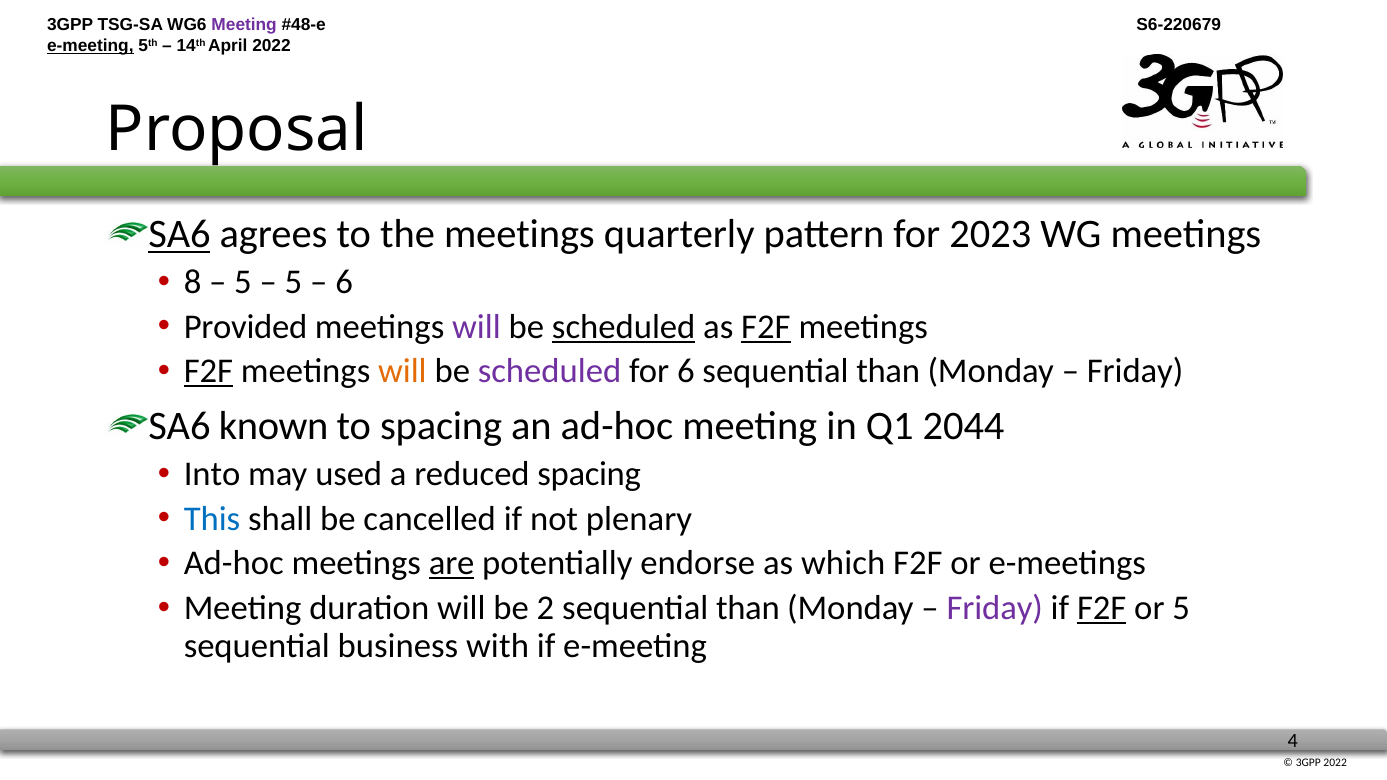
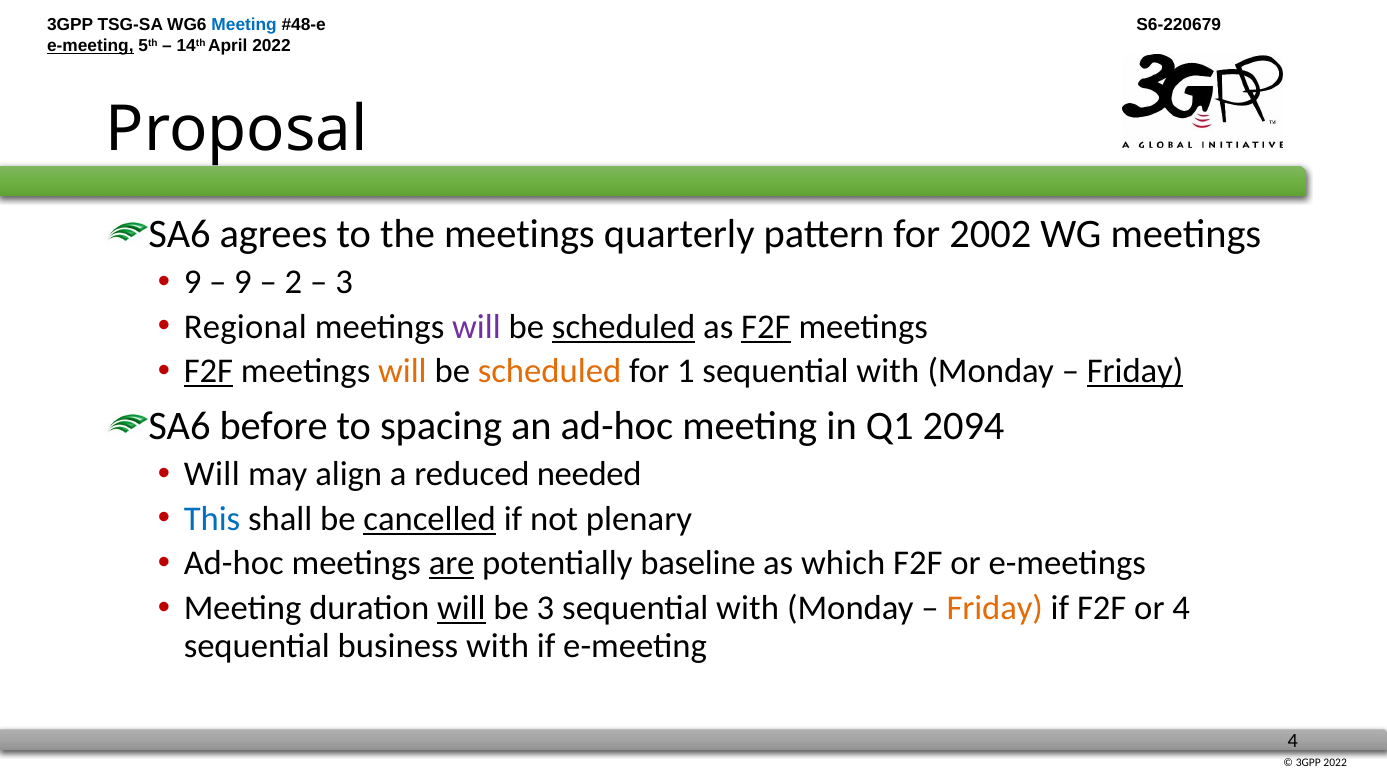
Meeting at (244, 25) colour: purple -> blue
SA6 at (179, 235) underline: present -> none
2023: 2023 -> 2002
8 at (193, 282): 8 -> 9
5 at (243, 282): 5 -> 9
5 at (293, 282): 5 -> 2
6 at (344, 282): 6 -> 3
Provided: Provided -> Regional
scheduled at (549, 372) colour: purple -> orange
for 6: 6 -> 1
than at (888, 372): than -> with
Friday at (1135, 372) underline: none -> present
known: known -> before
2044: 2044 -> 2094
Into at (212, 474): Into -> Will
used: used -> align
reduced spacing: spacing -> needed
cancelled underline: none -> present
endorse: endorse -> baseline
will at (461, 608) underline: none -> present
be 2: 2 -> 3
than at (748, 608): than -> with
Friday at (995, 608) colour: purple -> orange
F2F at (1102, 608) underline: present -> none
or 5: 5 -> 4
